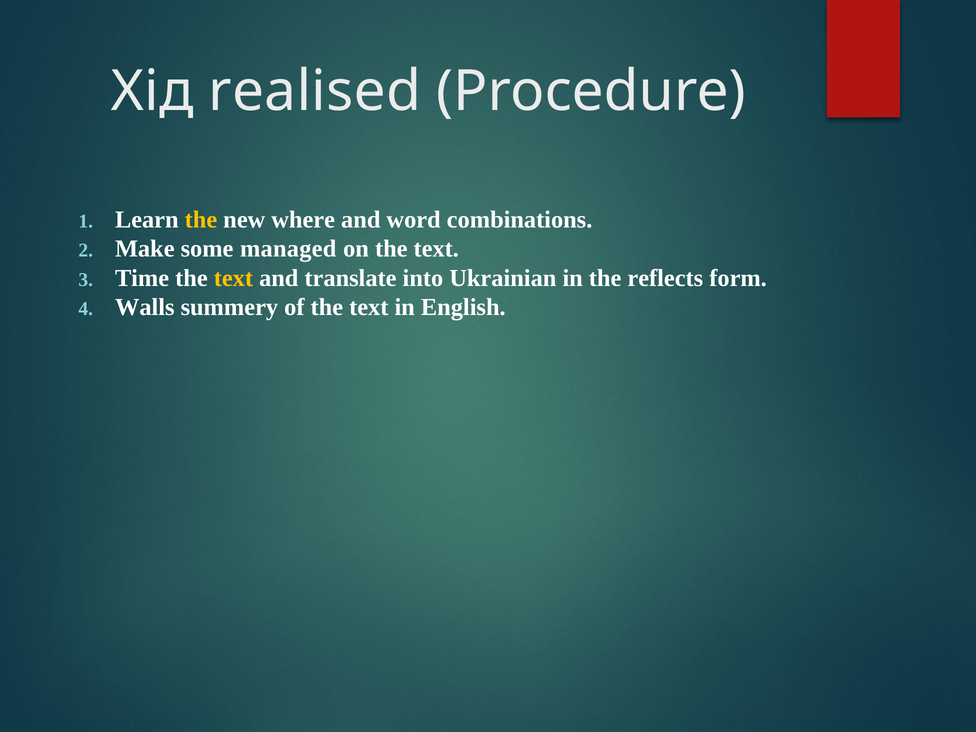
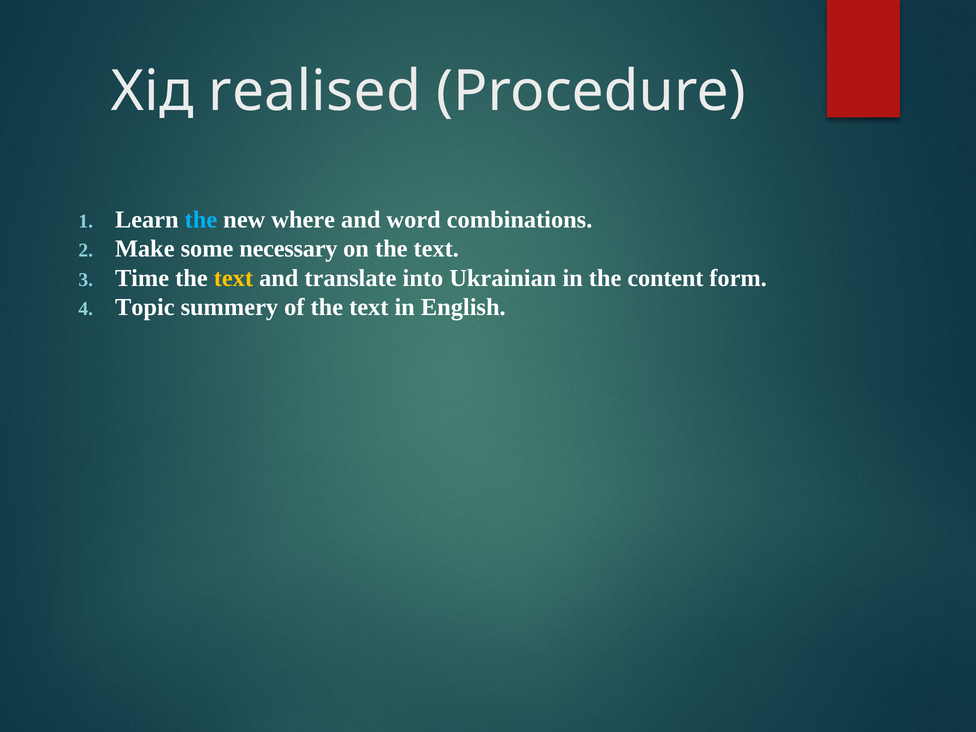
the at (201, 219) colour: yellow -> light blue
managed: managed -> necessary
reflects: reflects -> content
Walls: Walls -> Topic
